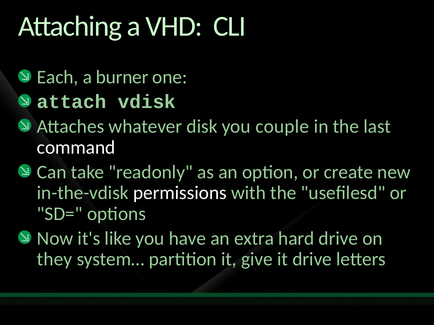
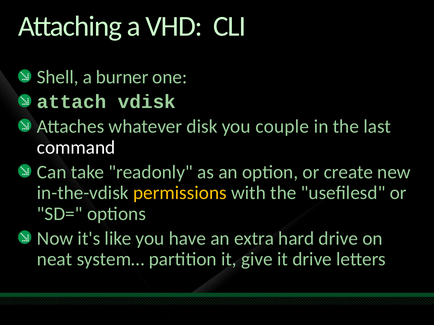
Each: Each -> Shell
permissions colour: white -> yellow
they: they -> neat
